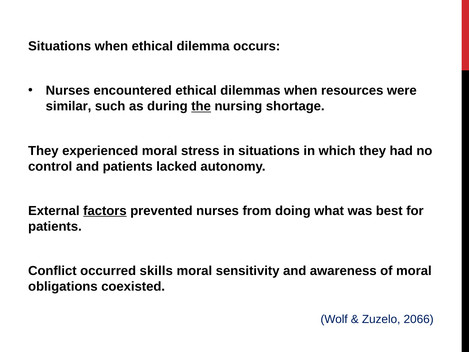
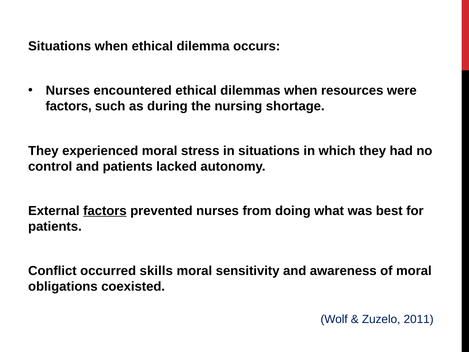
similar at (69, 106): similar -> factors
the underline: present -> none
2066: 2066 -> 2011
